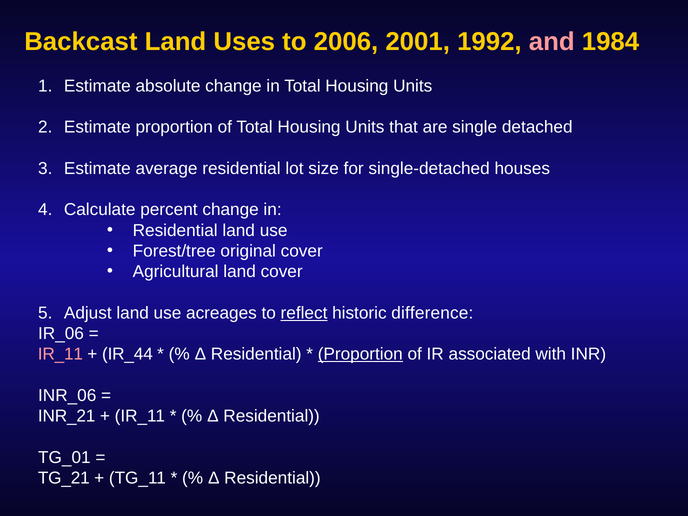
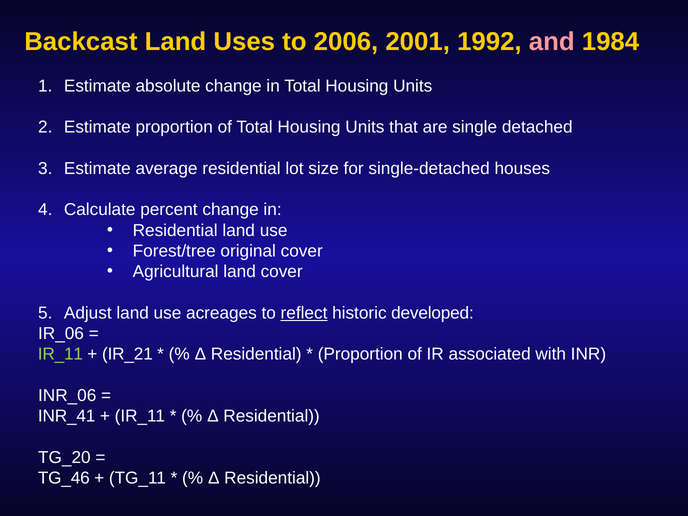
difference: difference -> developed
IR_11 at (60, 354) colour: pink -> light green
IR_44: IR_44 -> IR_21
Proportion at (360, 354) underline: present -> none
INR_21: INR_21 -> INR_41
TG_01: TG_01 -> TG_20
TG_21: TG_21 -> TG_46
